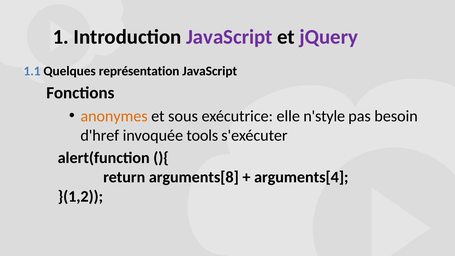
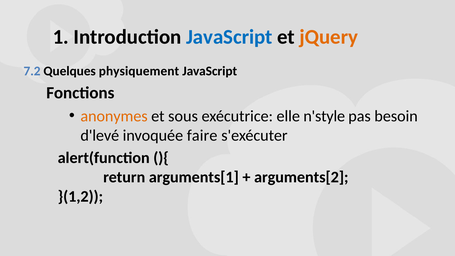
JavaScript at (229, 37) colour: purple -> blue
jQuery colour: purple -> orange
1.1: 1.1 -> 7.2
représentation: représentation -> physiquement
d'href: d'href -> d'levé
tools: tools -> faire
arguments[8: arguments[8 -> arguments[1
arguments[4: arguments[4 -> arguments[2
